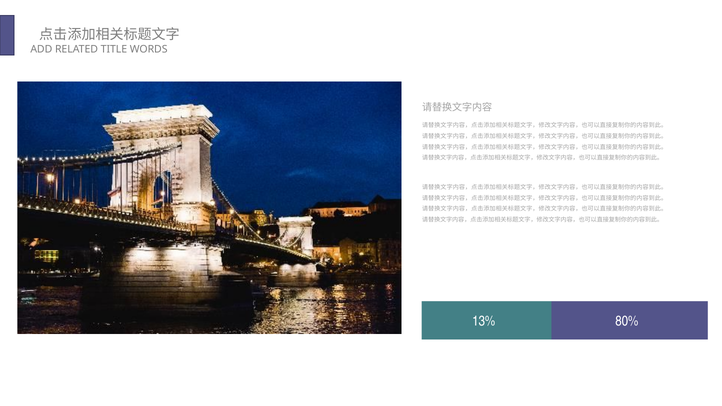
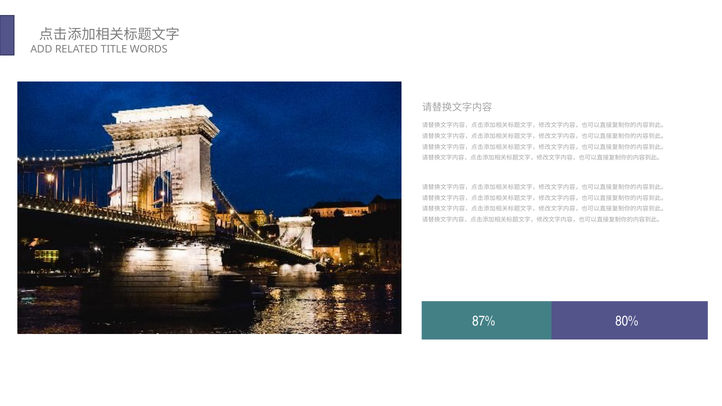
13%: 13% -> 87%
